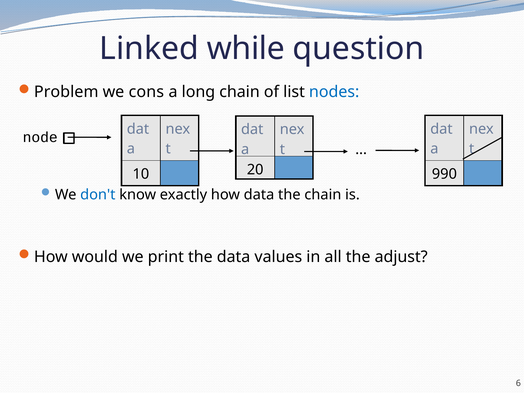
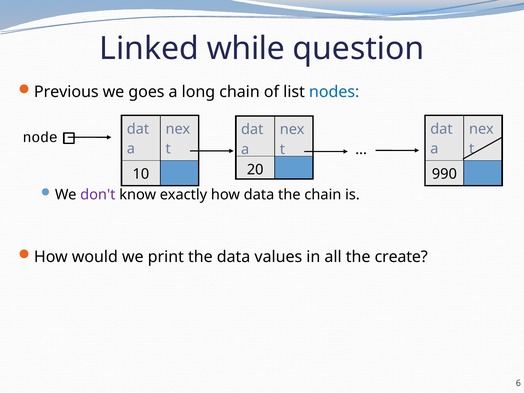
Problem: Problem -> Previous
cons: cons -> goes
don't colour: blue -> purple
adjust: adjust -> create
